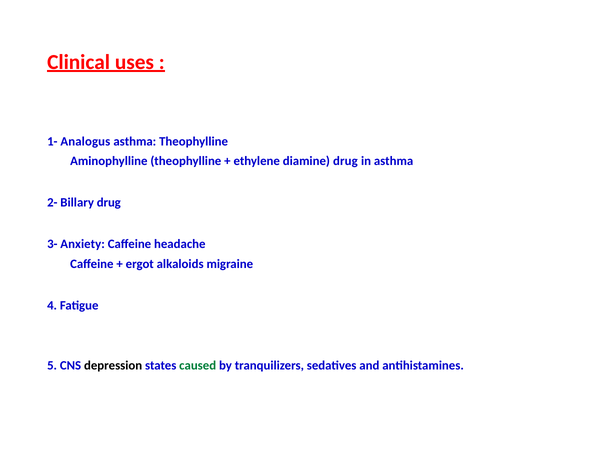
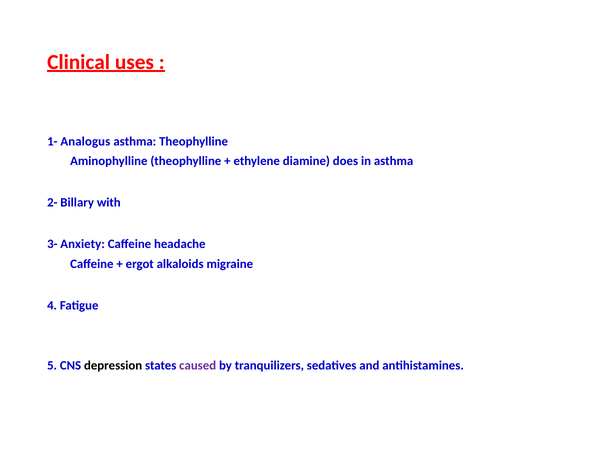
diamine drug: drug -> does
Billary drug: drug -> with
caused colour: green -> purple
